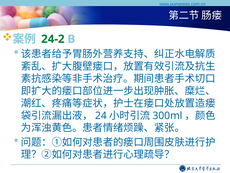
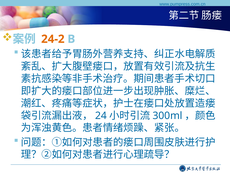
24-2 colour: green -> orange
